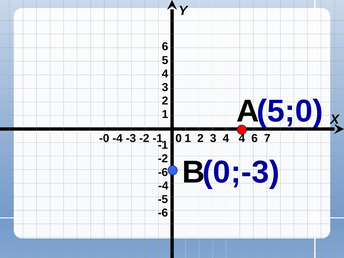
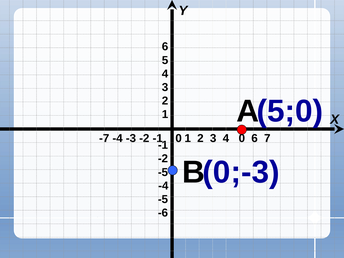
-0: -0 -> -7
4 4: 4 -> 0
-6 at (163, 172): -6 -> -5
